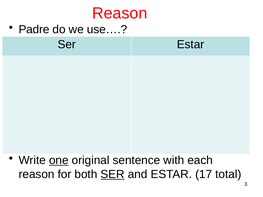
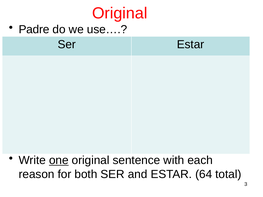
Reason at (120, 13): Reason -> Original
SER at (113, 175) underline: present -> none
17: 17 -> 64
